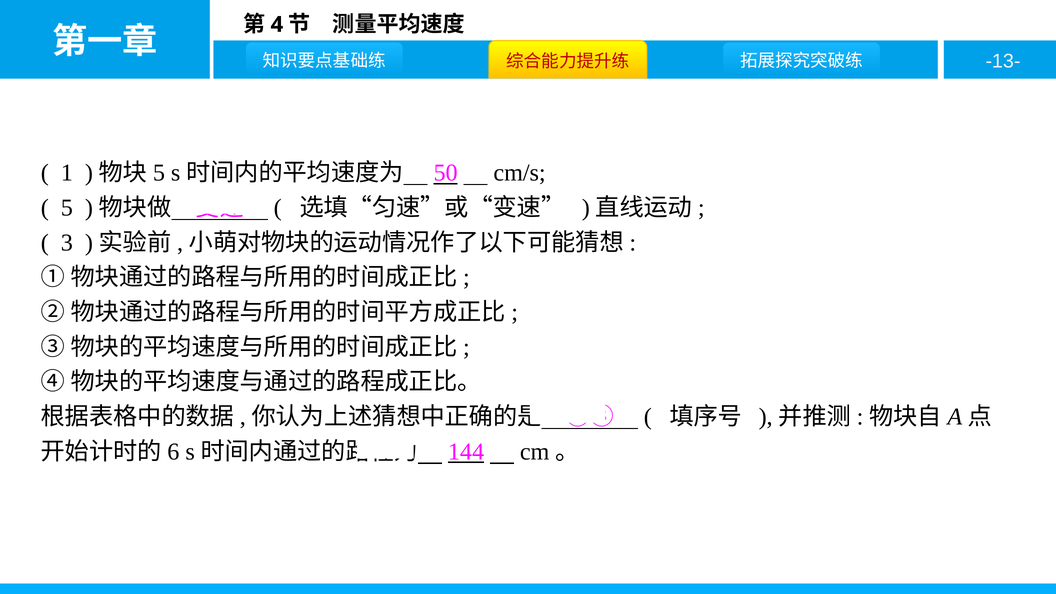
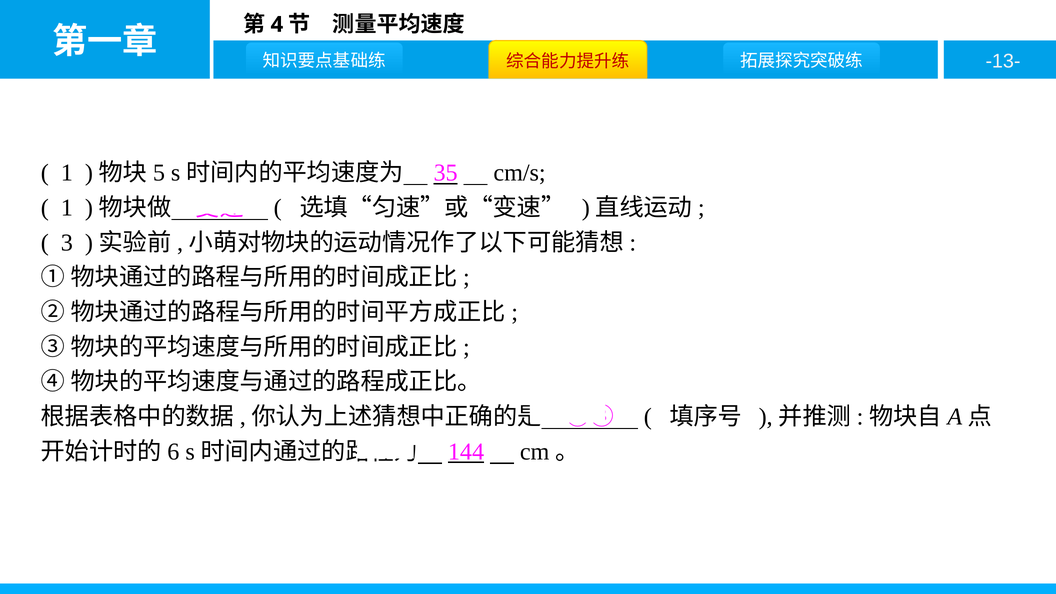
50: 50 -> 35
5 at (67, 208): 5 -> 1
